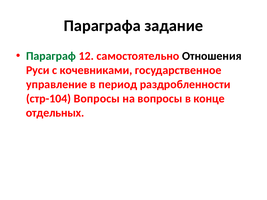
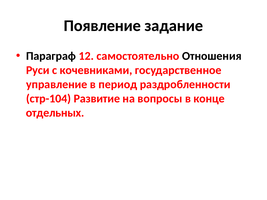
Параграфа: Параграфа -> Появление
Параграф colour: green -> black
стр-104 Вопросы: Вопросы -> Развитие
